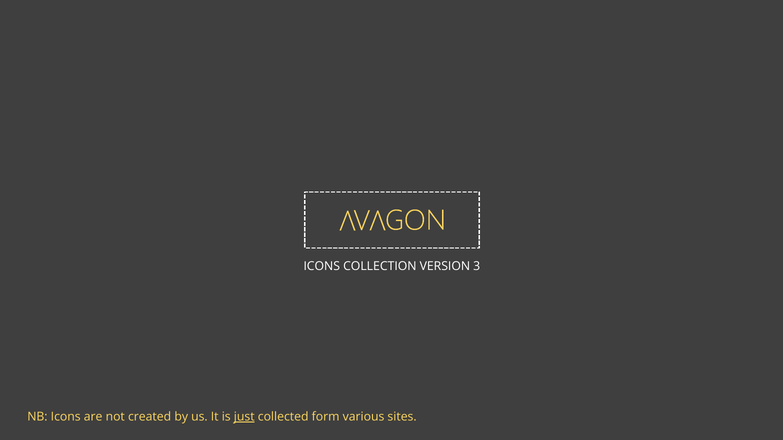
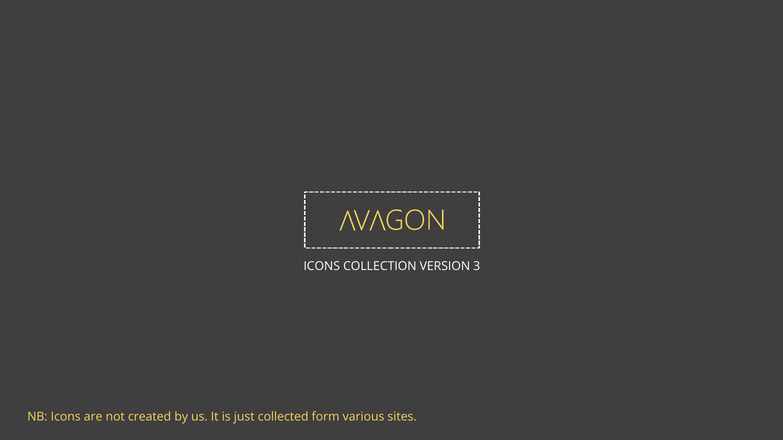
just underline: present -> none
